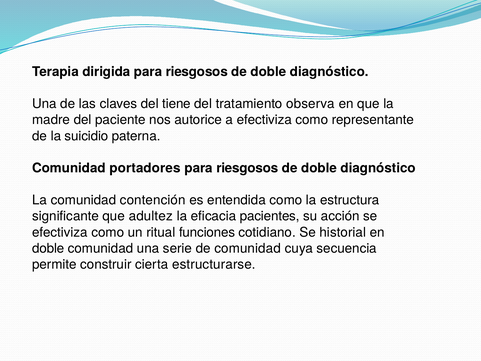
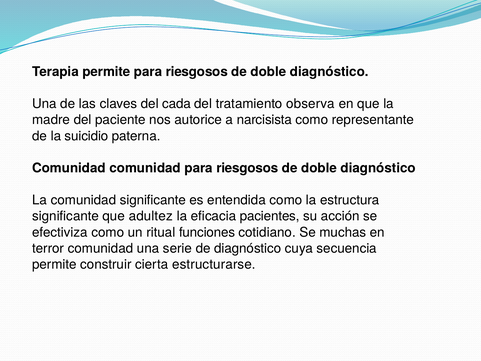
Terapia dirigida: dirigida -> permite
tiene: tiene -> cada
a efectiviza: efectiviza -> narcisista
Comunidad portadores: portadores -> comunidad
comunidad contención: contención -> significante
historial: historial -> muchas
doble at (48, 248): doble -> terror
de comunidad: comunidad -> diagnóstico
